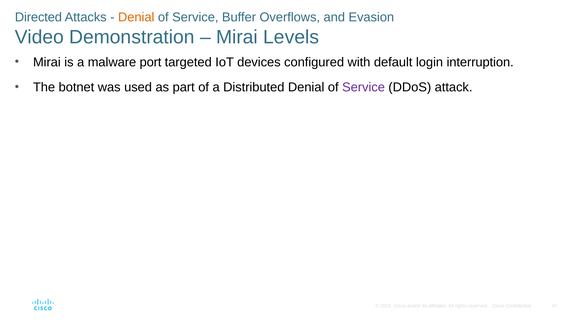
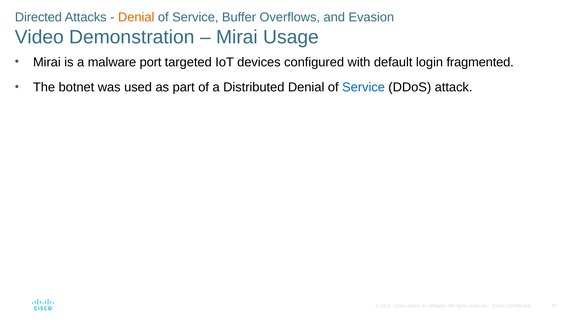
Levels: Levels -> Usage
interruption: interruption -> fragmented
Service at (364, 87) colour: purple -> blue
